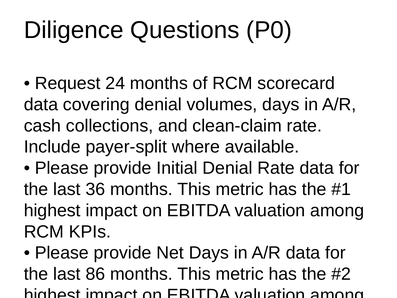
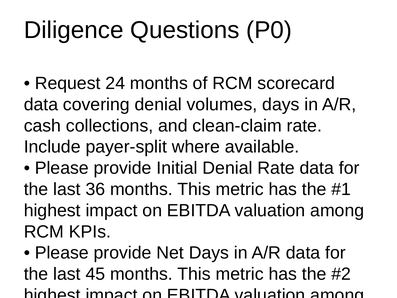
86: 86 -> 45
